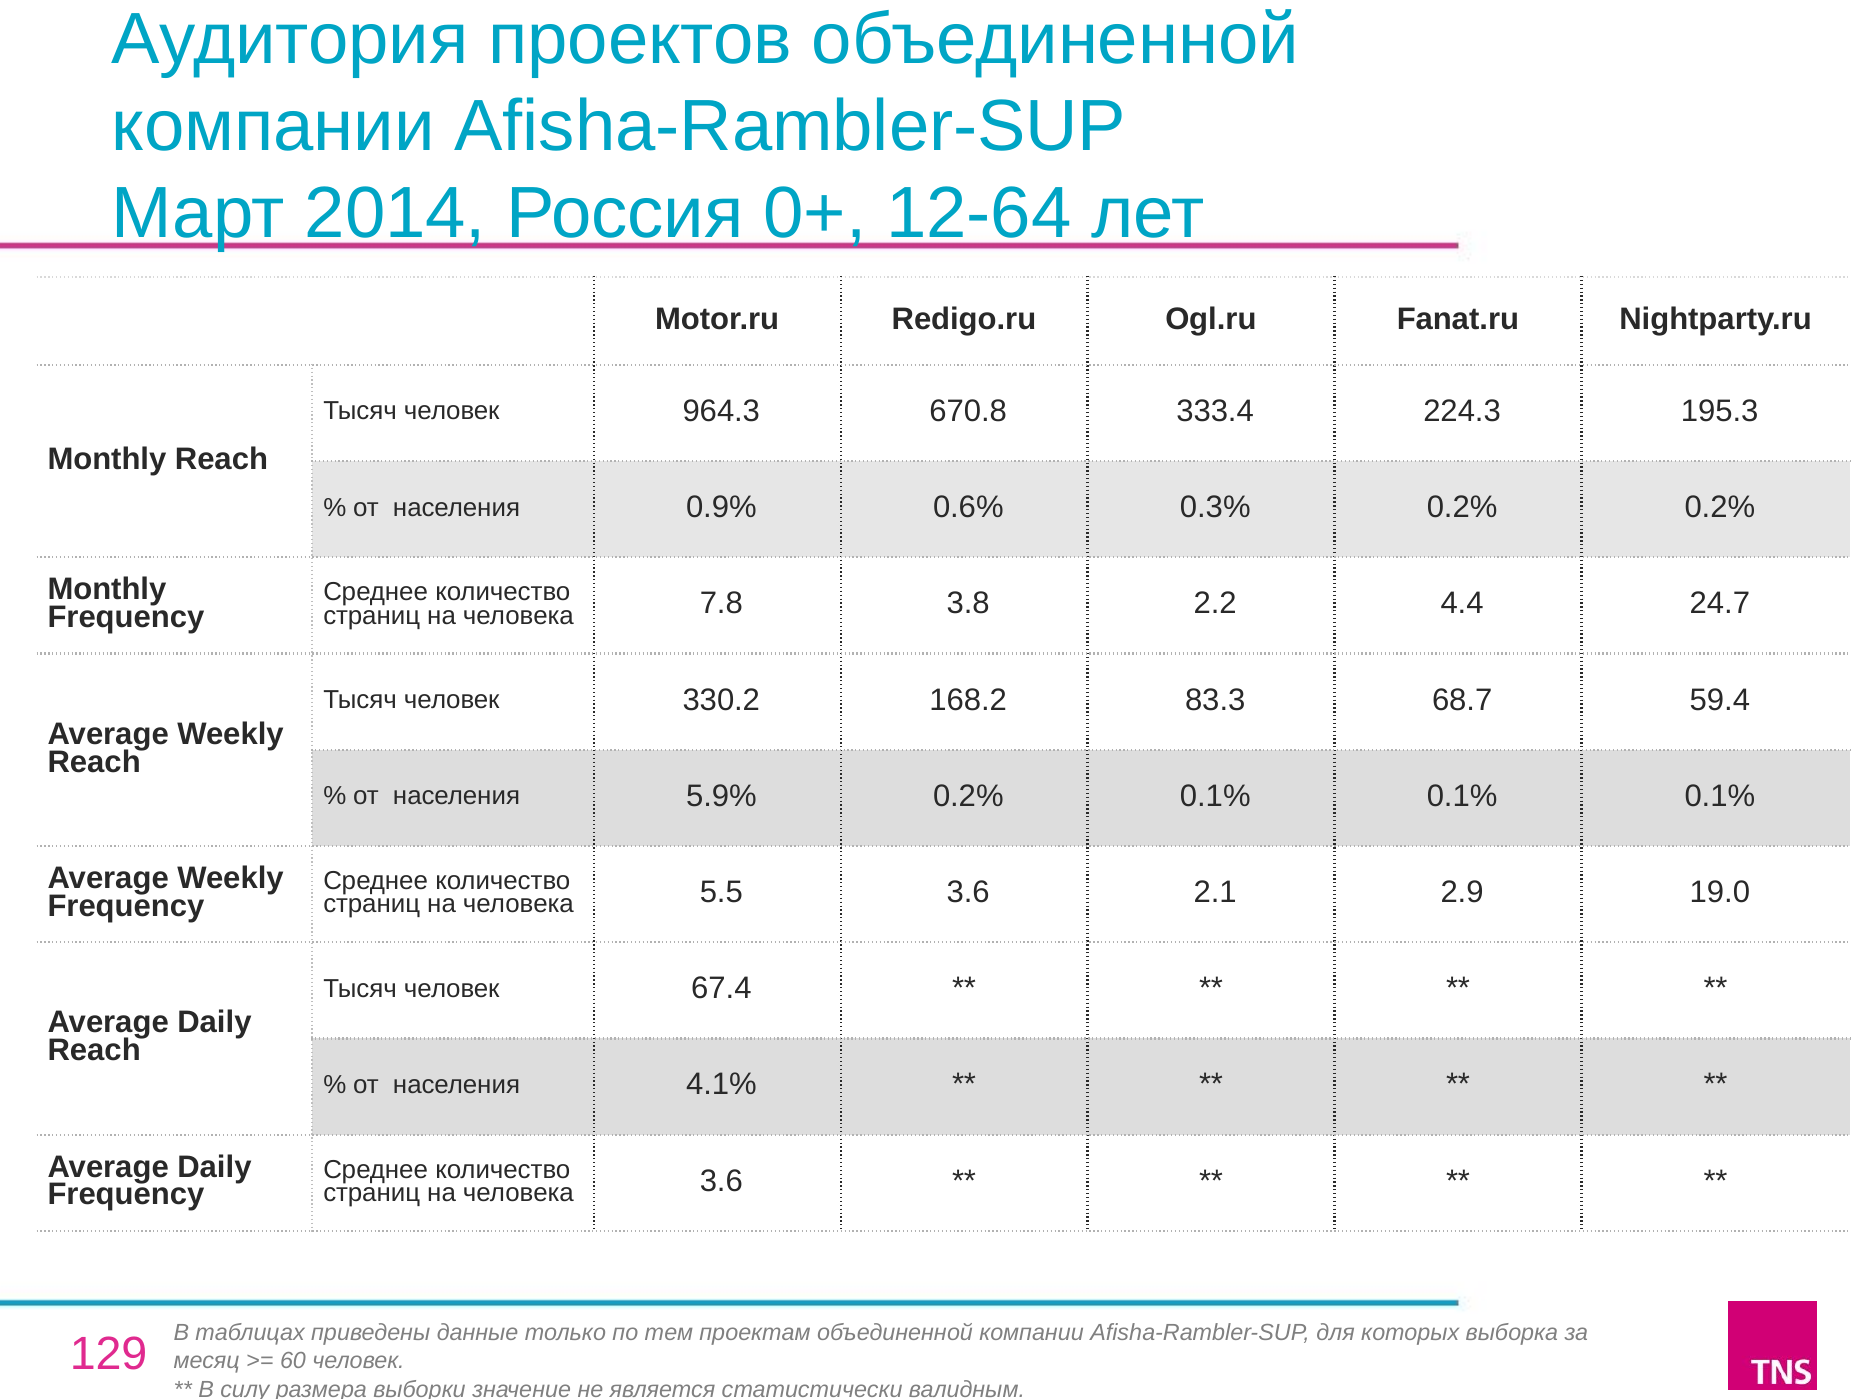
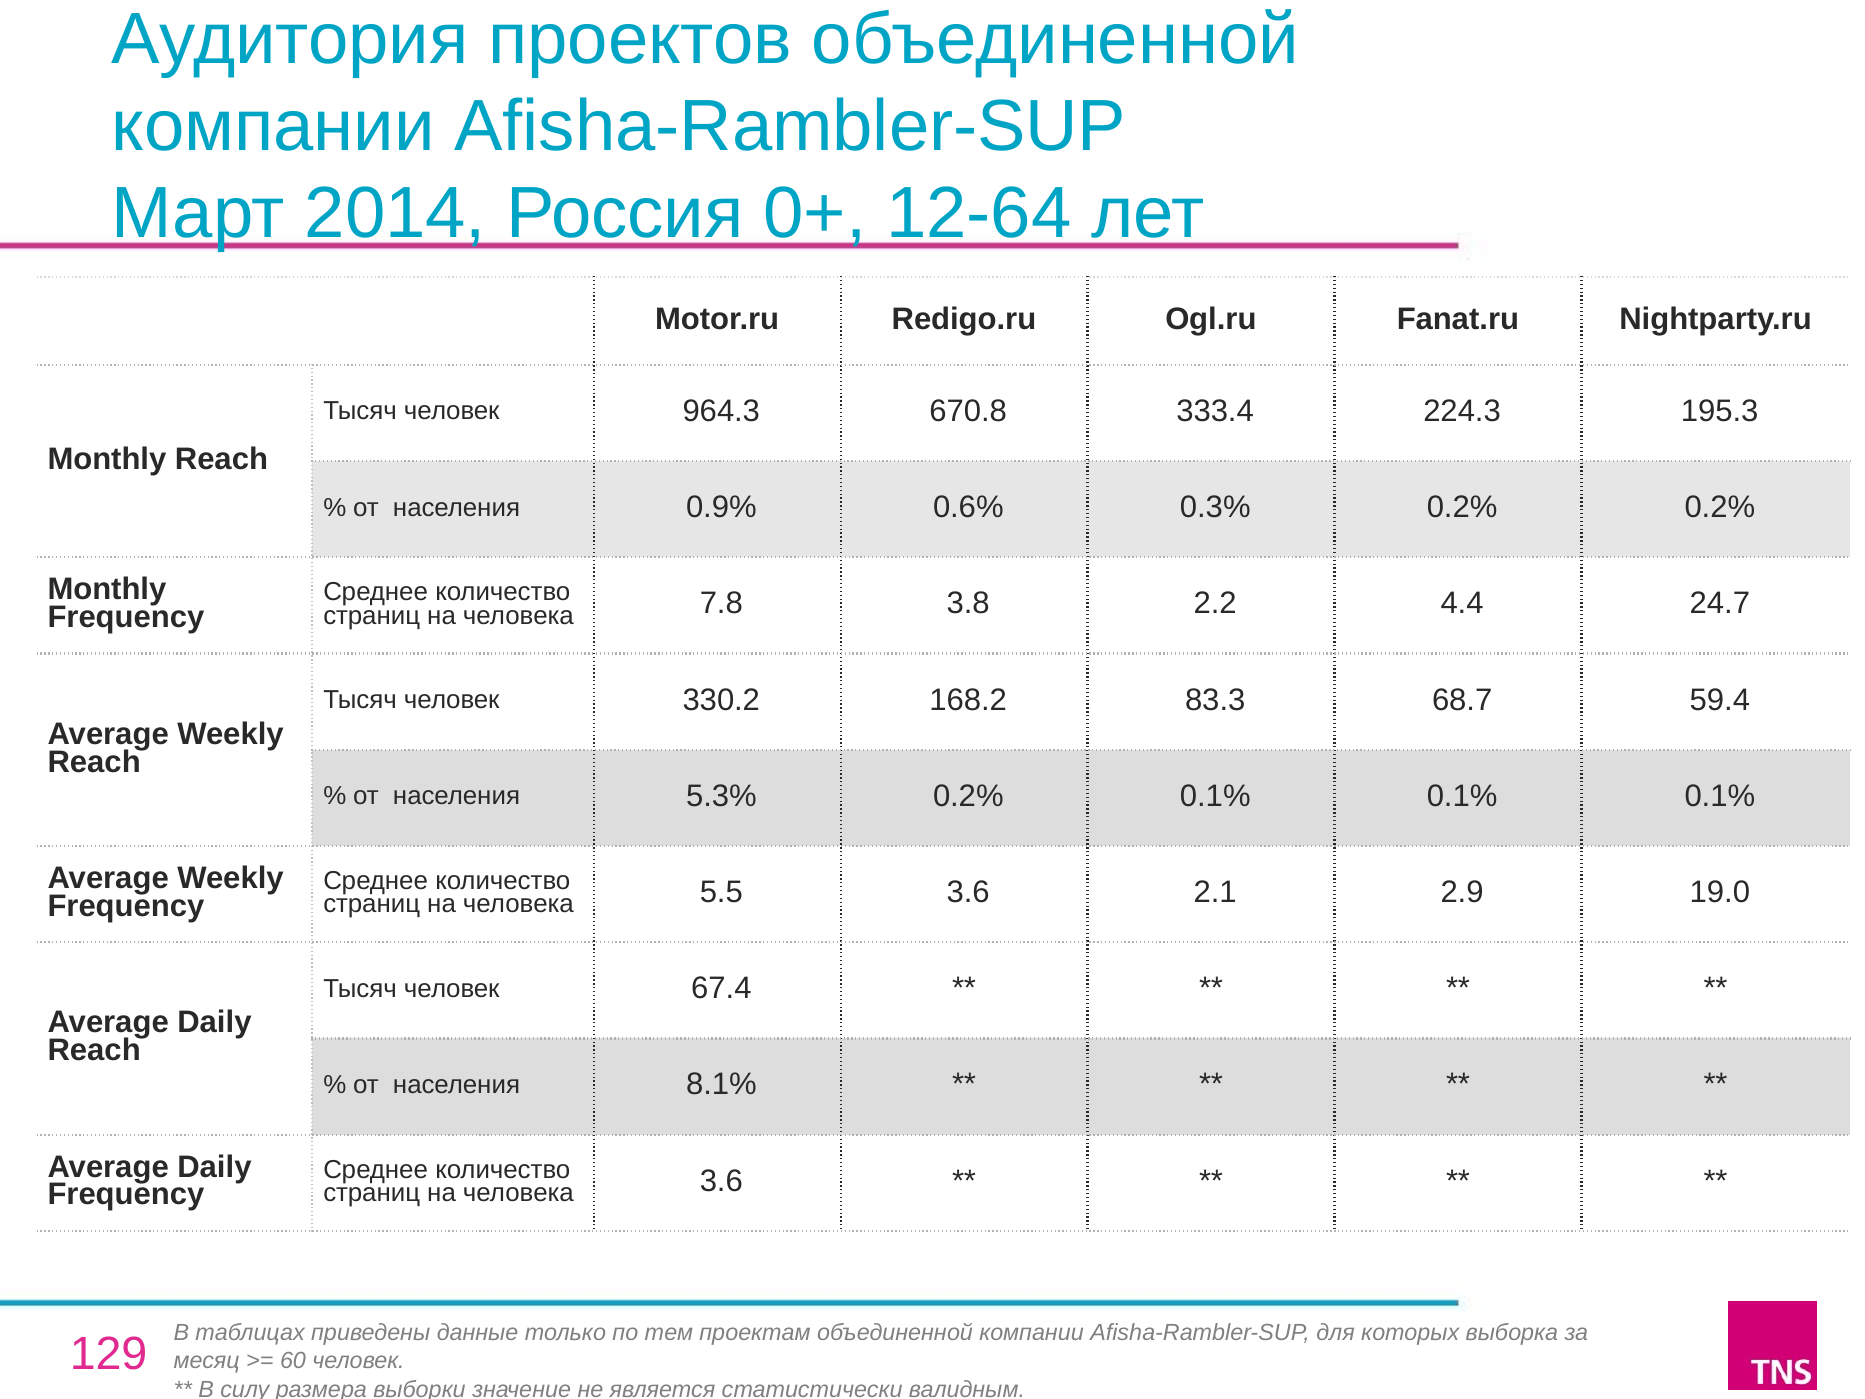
5.9%: 5.9% -> 5.3%
4.1%: 4.1% -> 8.1%
